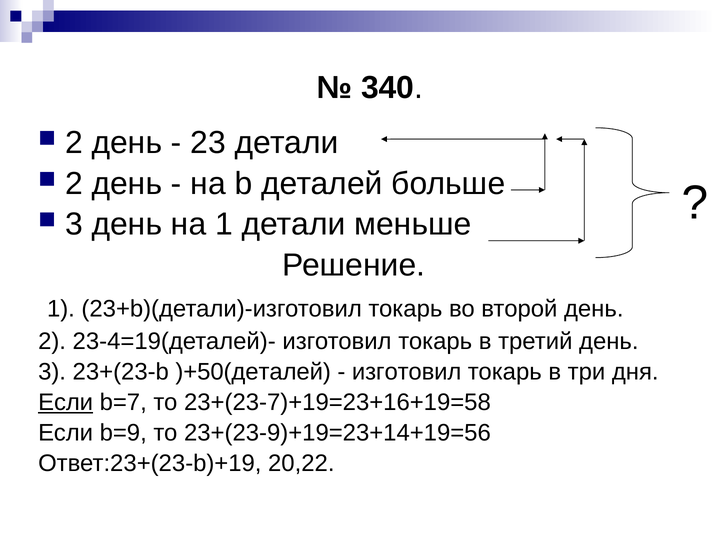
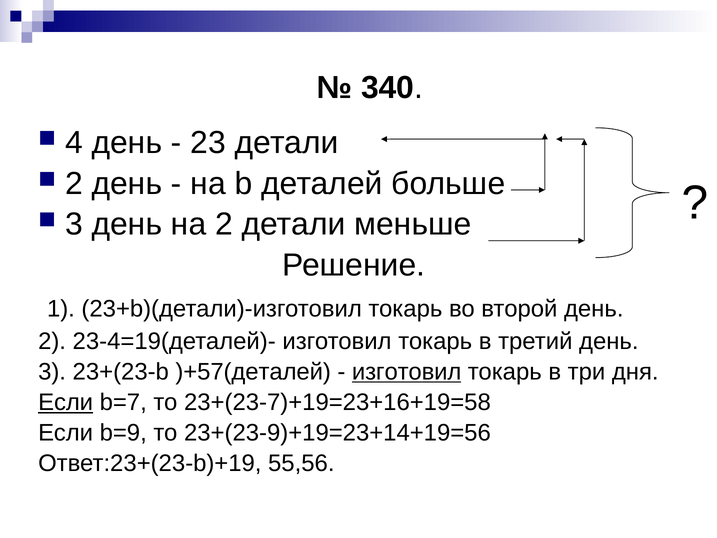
2 at (74, 143): 2 -> 4
на 1: 1 -> 2
)+50(деталей: )+50(деталей -> )+57(деталей
изготовил at (407, 372) underline: none -> present
20,22: 20,22 -> 55,56
